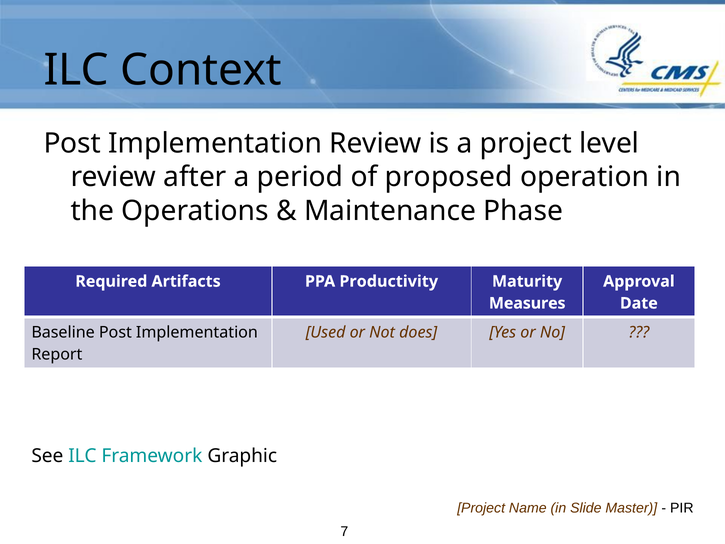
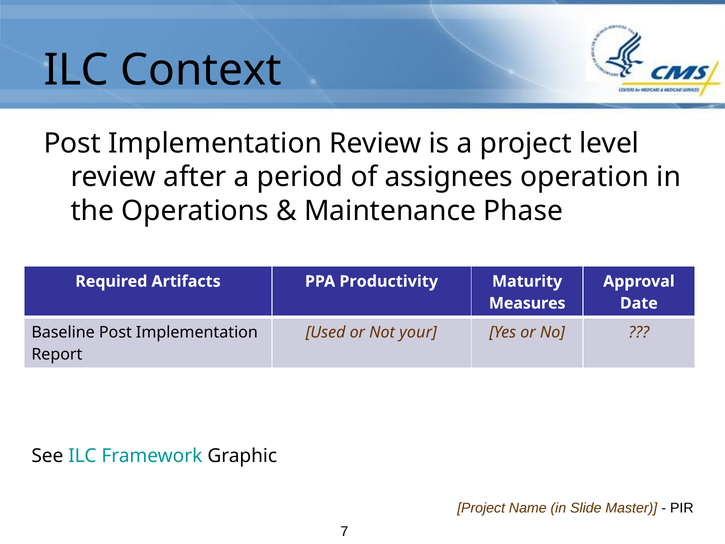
proposed: proposed -> assignees
does: does -> your
